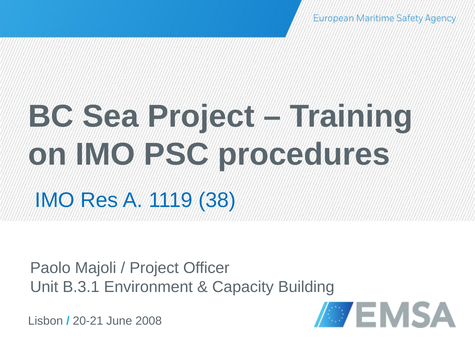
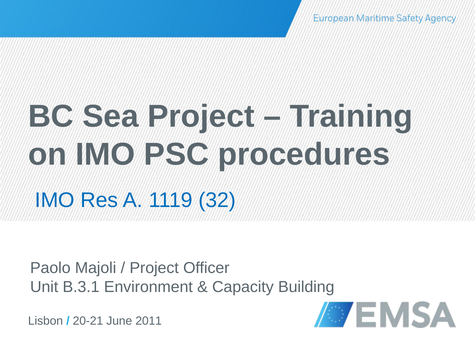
38: 38 -> 32
2008: 2008 -> 2011
